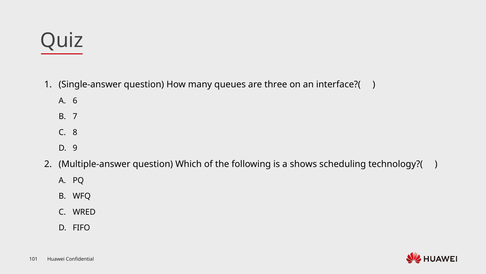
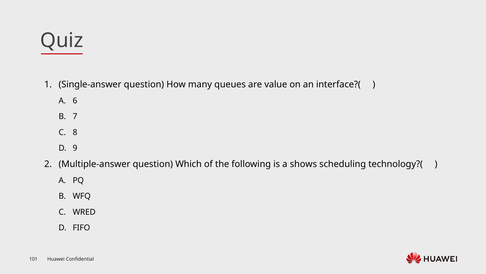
three: three -> value
